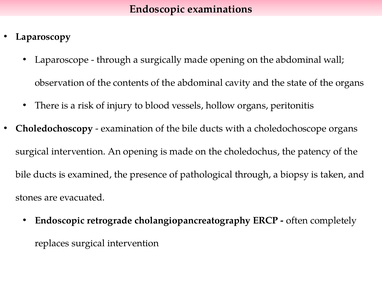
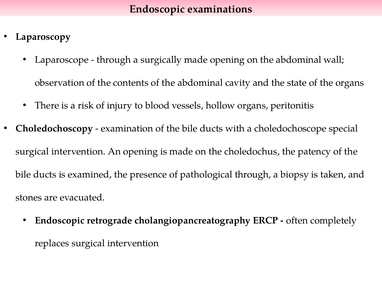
choledochoscope organs: organs -> special
